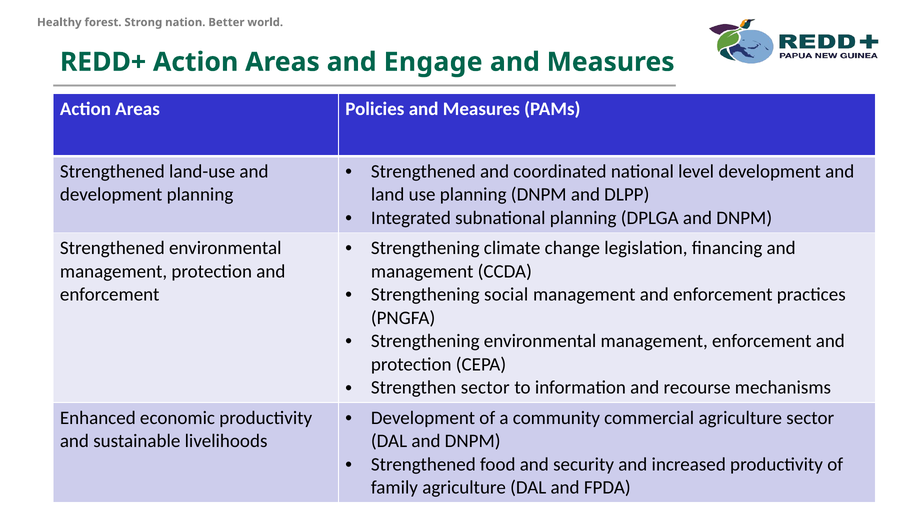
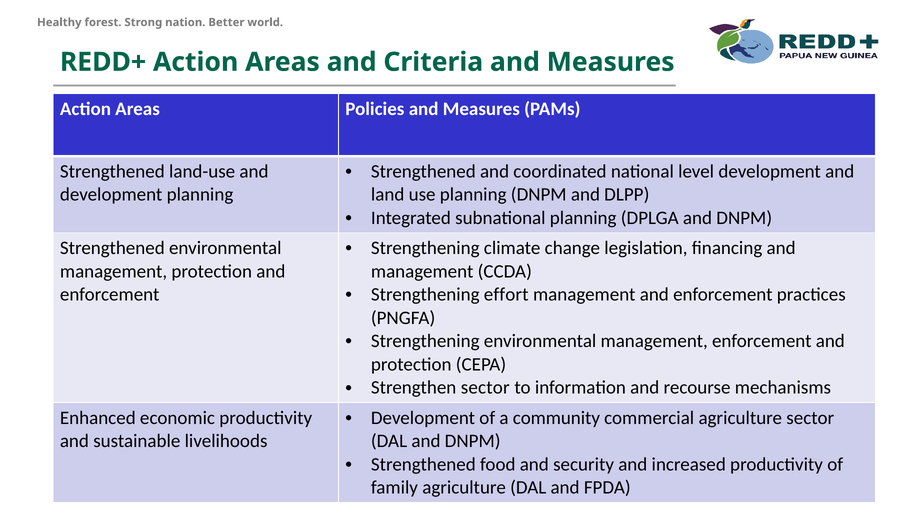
Engage: Engage -> Criteria
social: social -> effort
